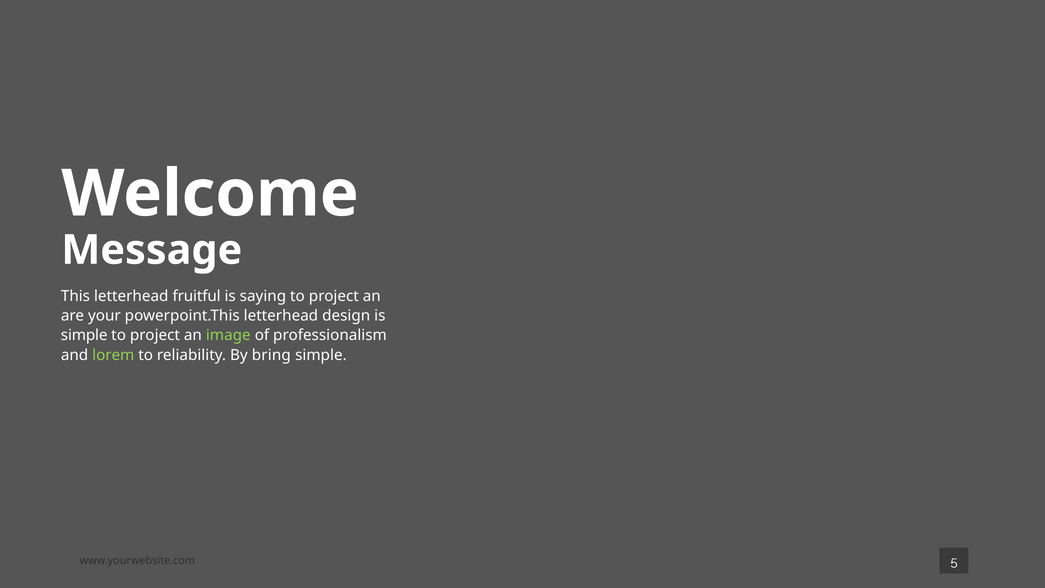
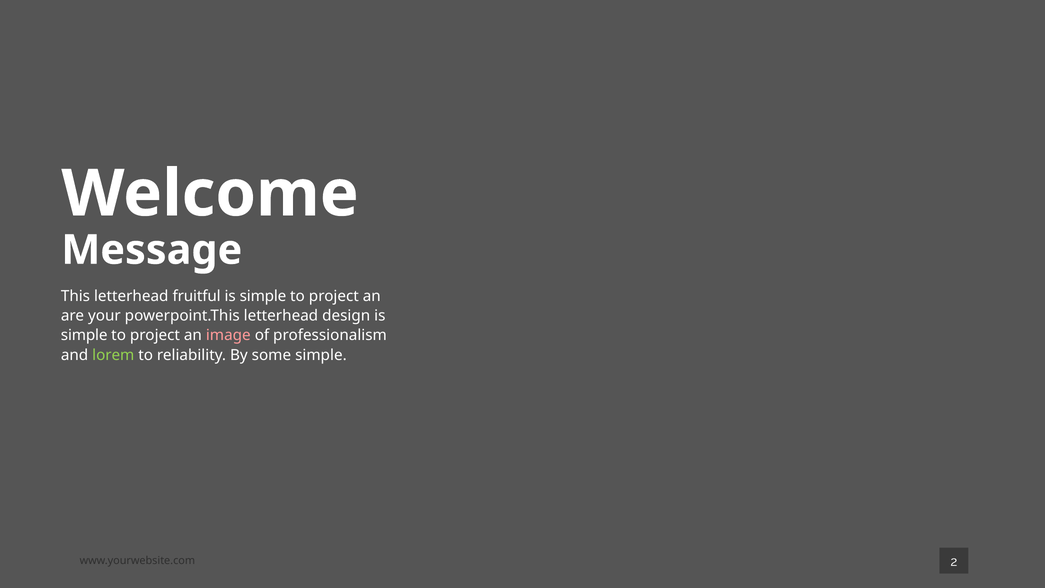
saying at (263, 296): saying -> simple
image colour: light green -> pink
bring: bring -> some
5: 5 -> 2
